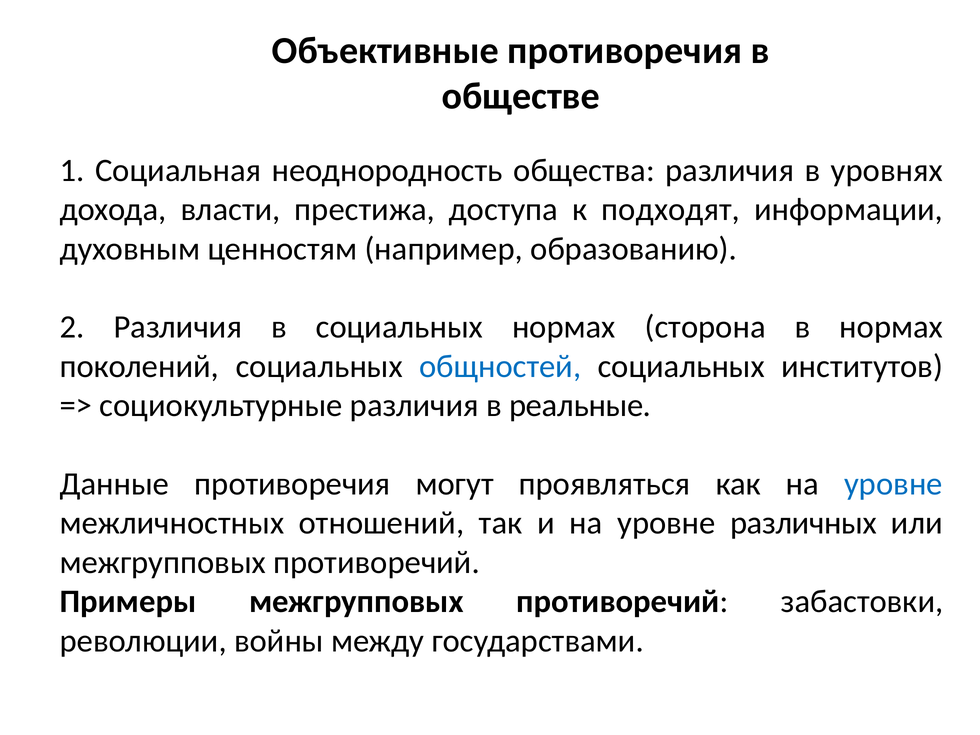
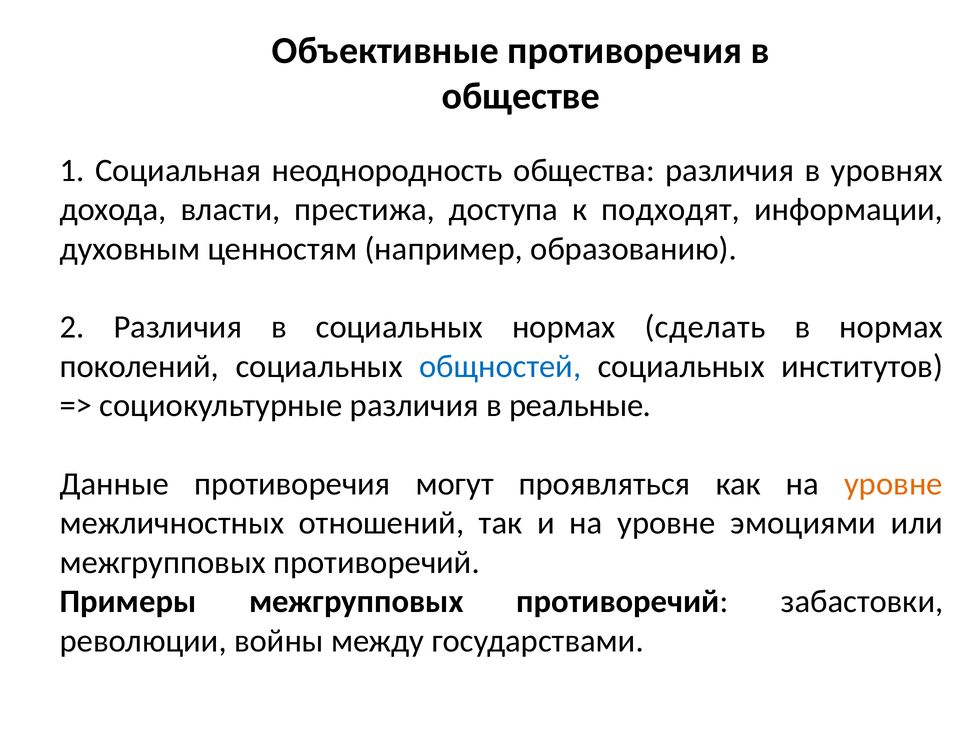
сторона: сторона -> сделать
уровне at (893, 484) colour: blue -> orange
различных: различных -> эмоциями
